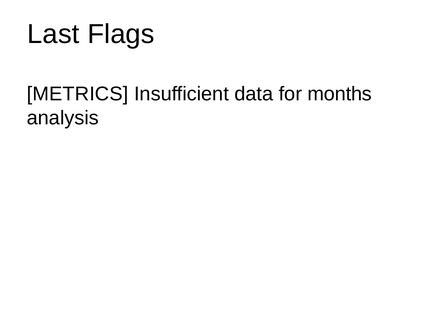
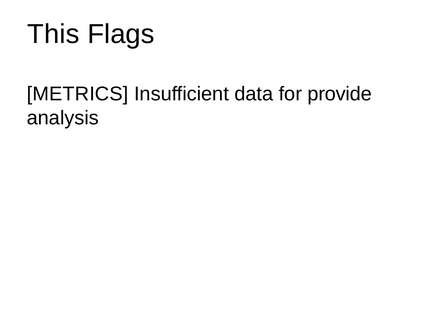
Last: Last -> This
months: months -> provide
